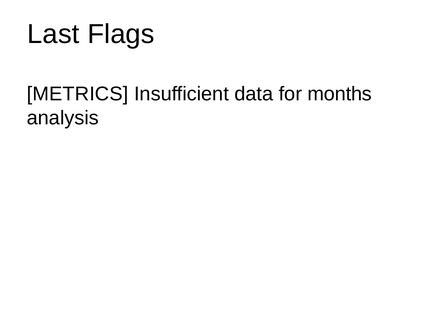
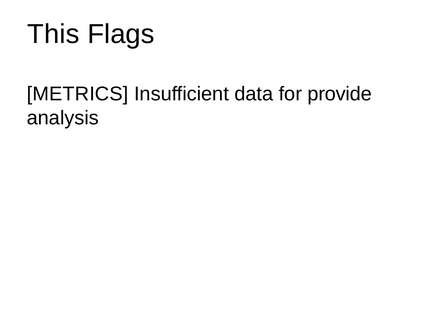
Last: Last -> This
months: months -> provide
